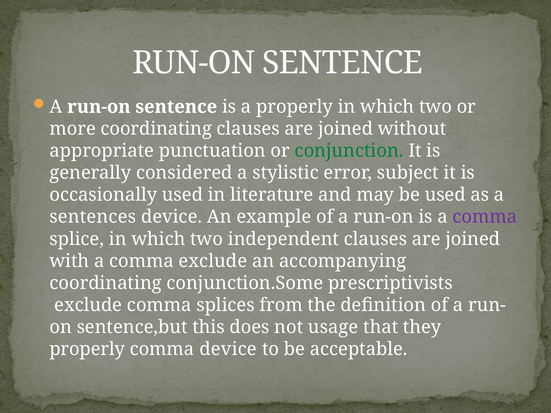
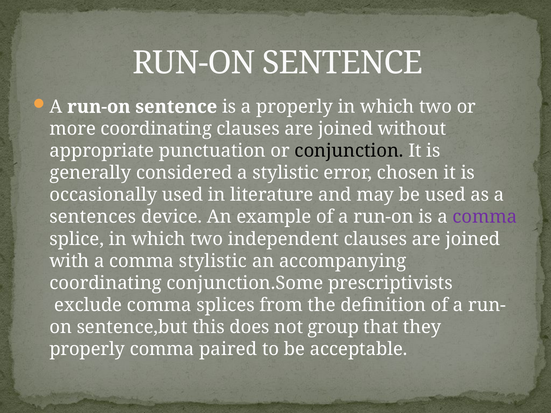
conjunction colour: green -> black
subject: subject -> chosen
comma exclude: exclude -> stylistic
usage: usage -> group
comma device: device -> paired
